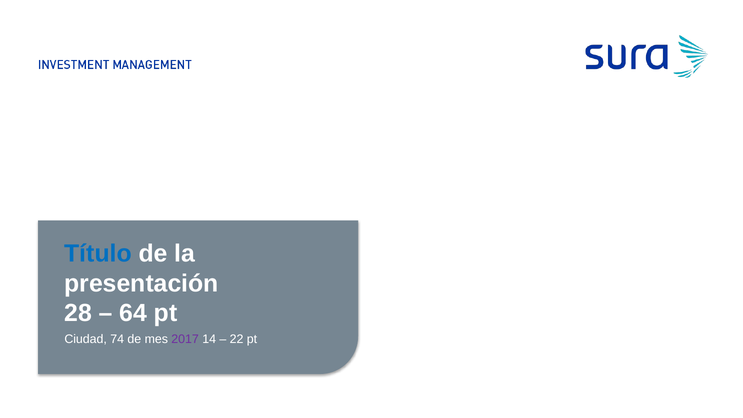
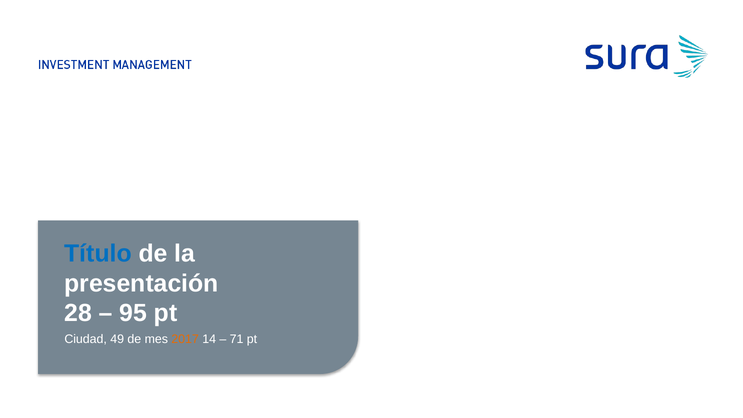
64: 64 -> 95
74: 74 -> 49
2017 colour: purple -> orange
22: 22 -> 71
